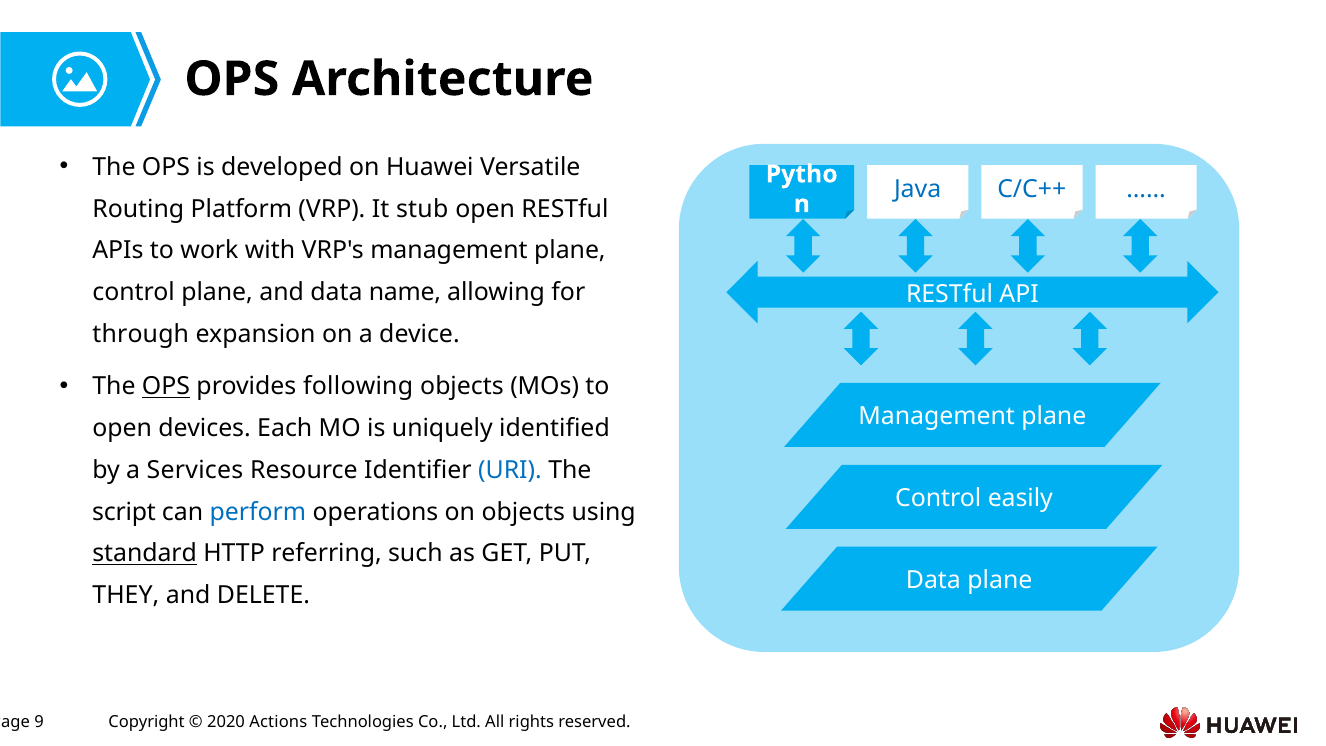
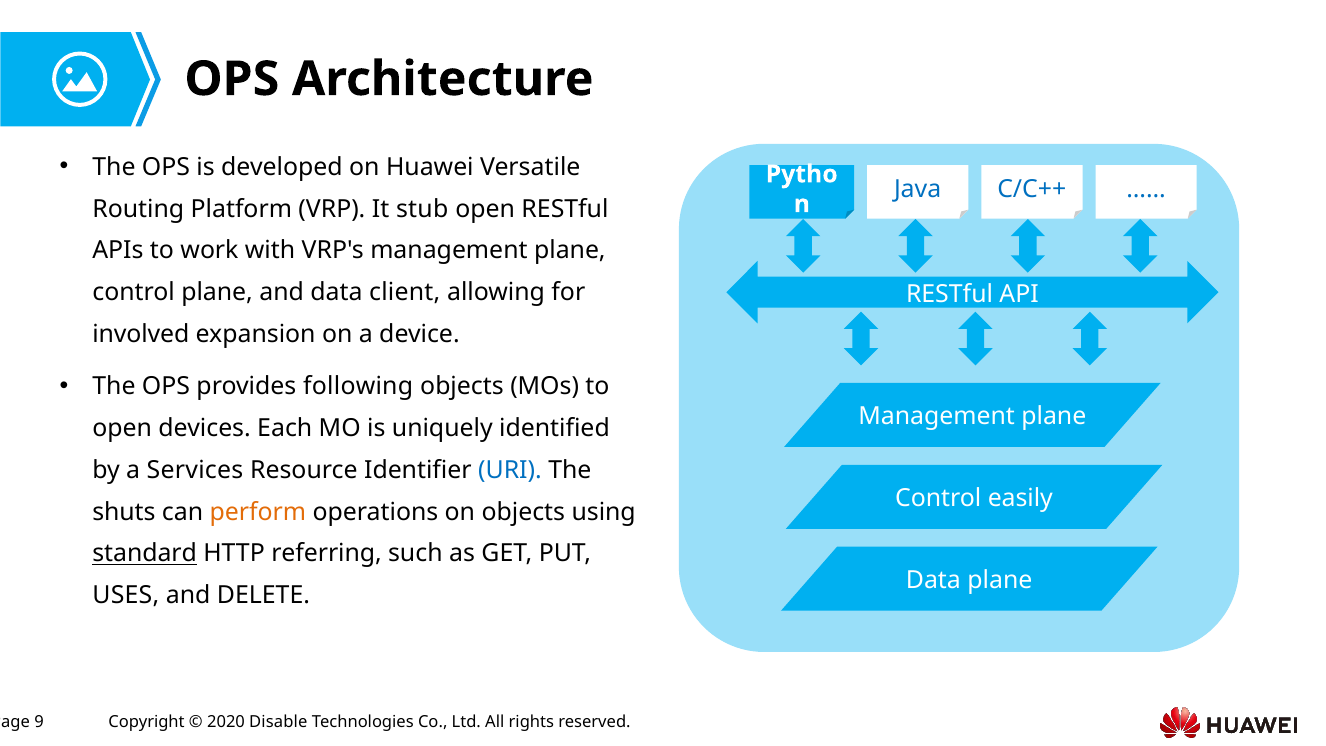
name: name -> client
through: through -> involved
OPS at (166, 387) underline: present -> none
script: script -> shuts
perform colour: blue -> orange
THEY: THEY -> USES
Actions: Actions -> Disable
